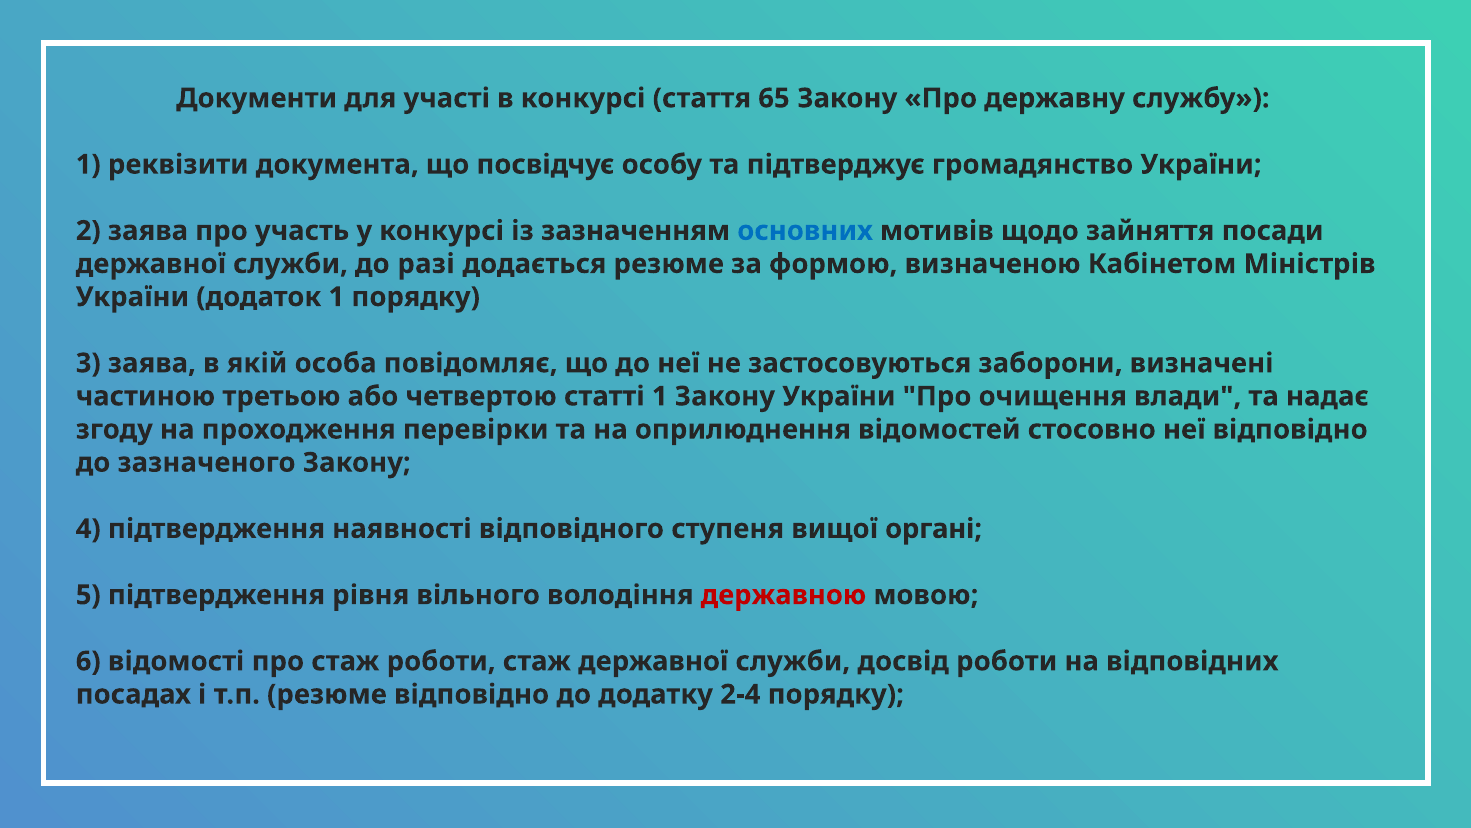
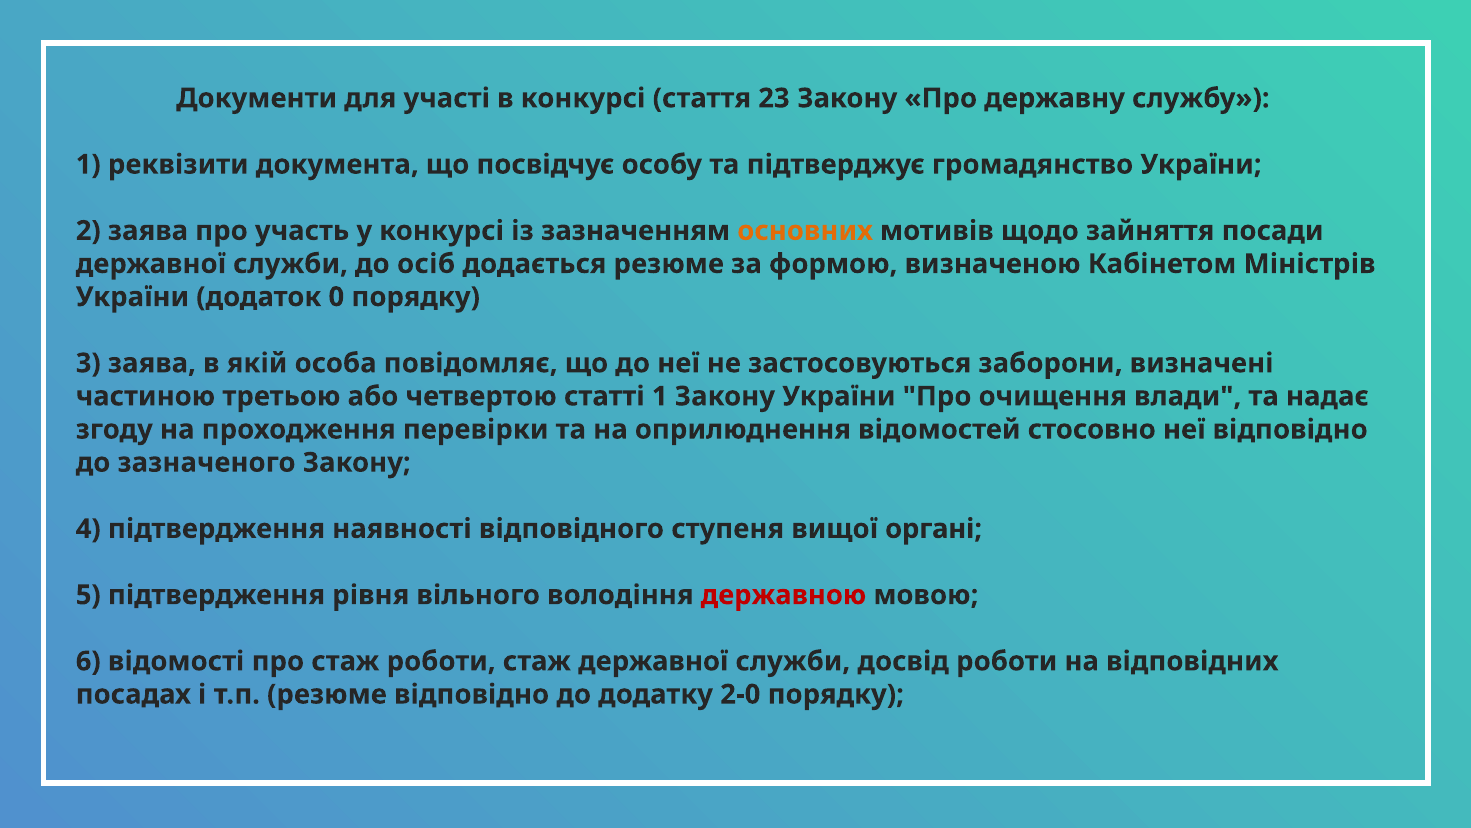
65: 65 -> 23
основних colour: blue -> orange
разі: разі -> осіб
додаток 1: 1 -> 0
2-4: 2-4 -> 2-0
